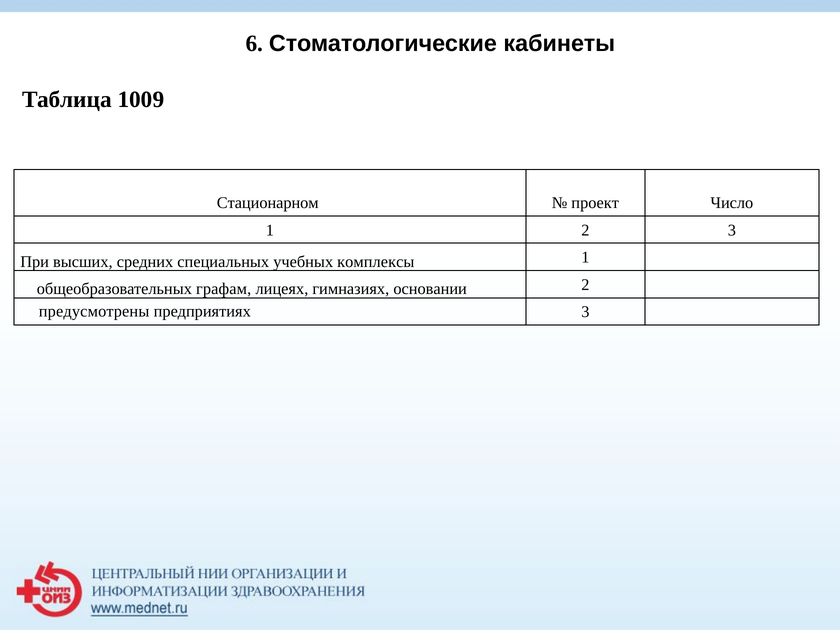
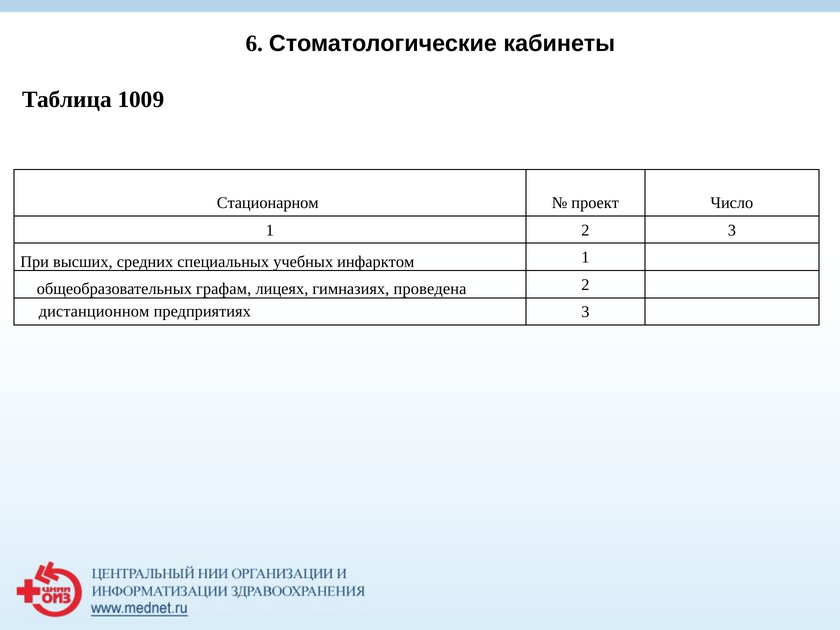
комплексы: комплексы -> инфарктом
основании: основании -> проведена
предусмотрены: предусмотрены -> дистанционном
